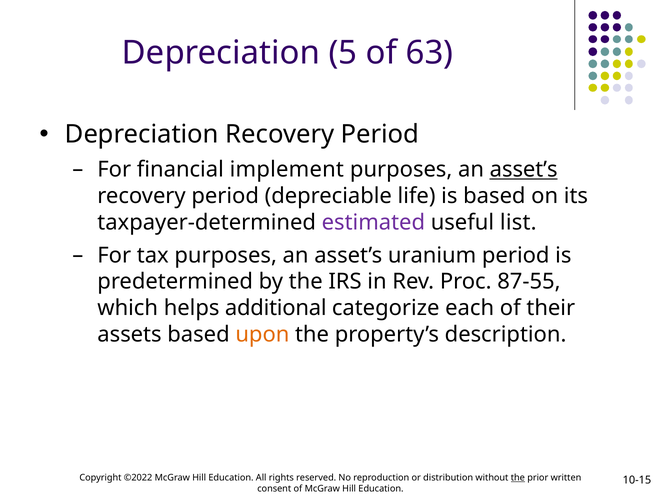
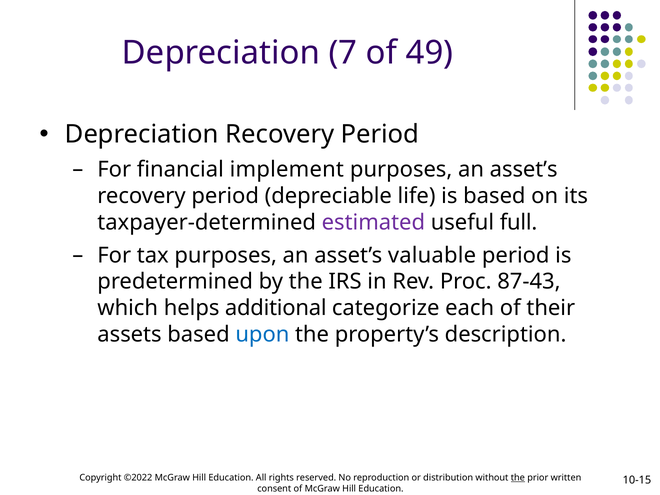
5: 5 -> 7
63: 63 -> 49
asset’s at (524, 169) underline: present -> none
list: list -> full
uranium: uranium -> valuable
87-55: 87-55 -> 87-43
upon colour: orange -> blue
